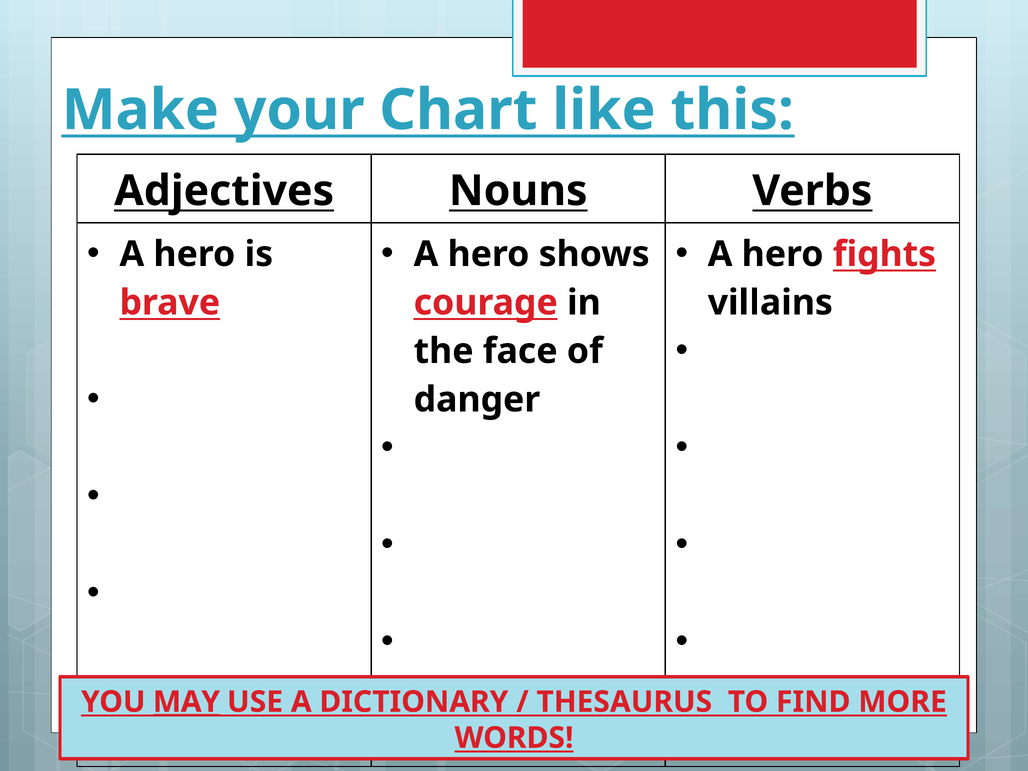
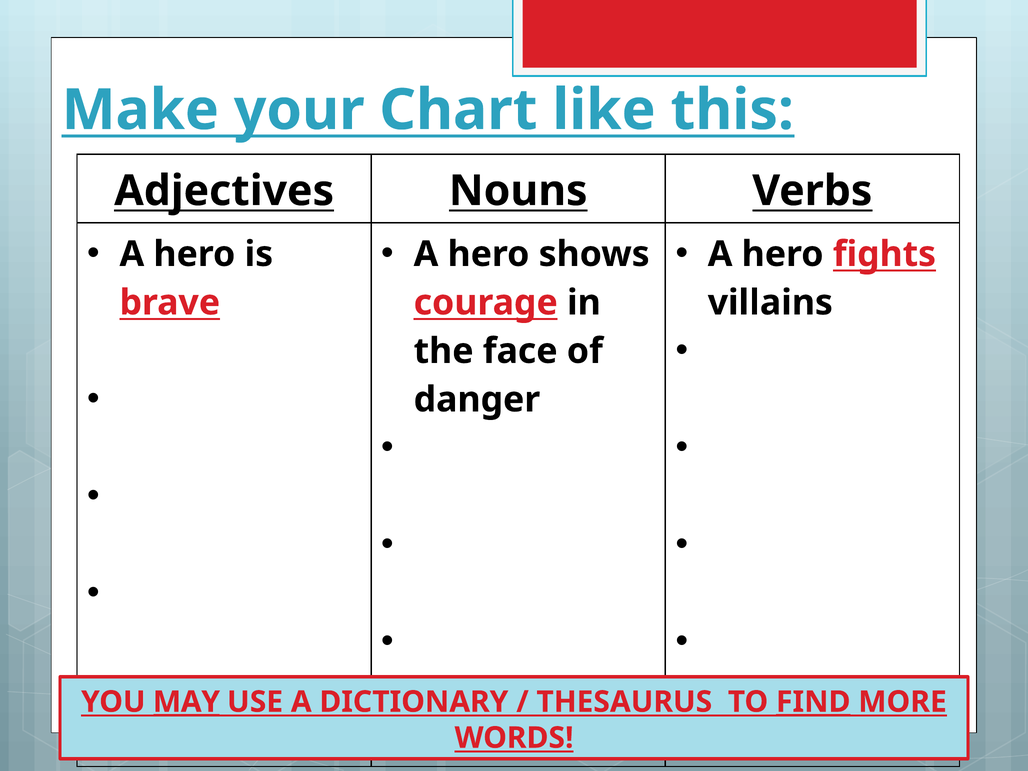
FIND underline: none -> present
